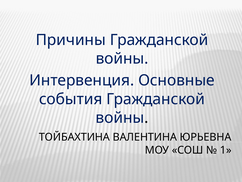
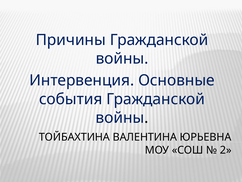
1: 1 -> 2
